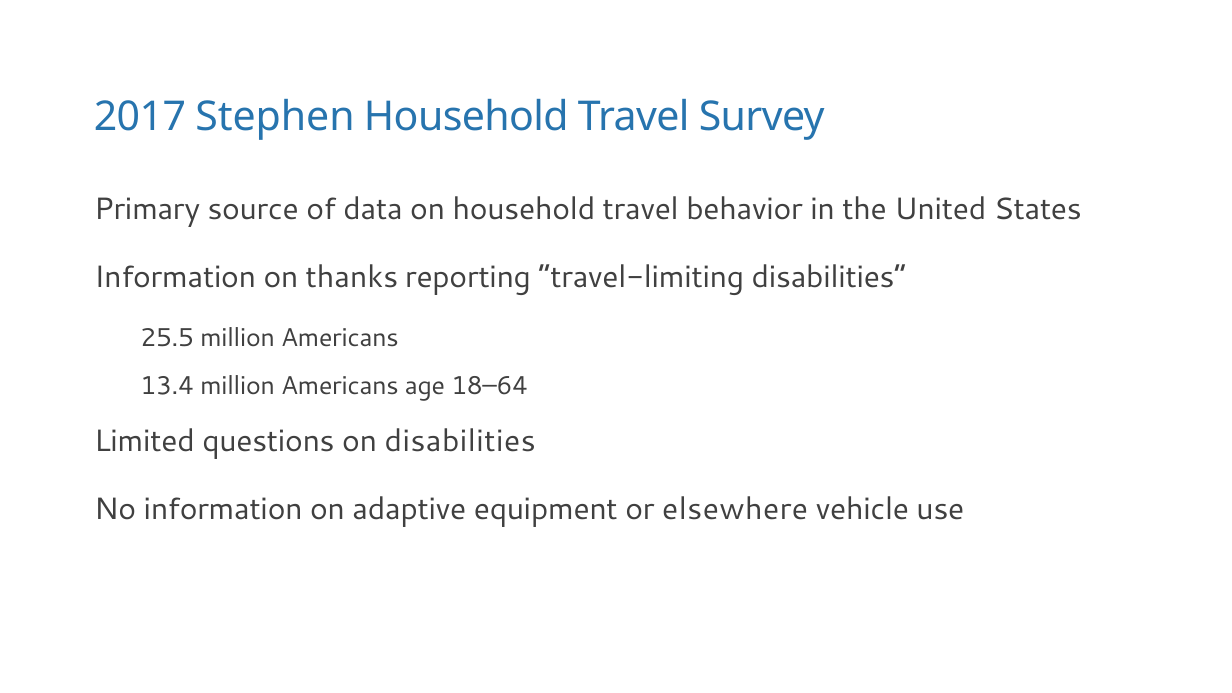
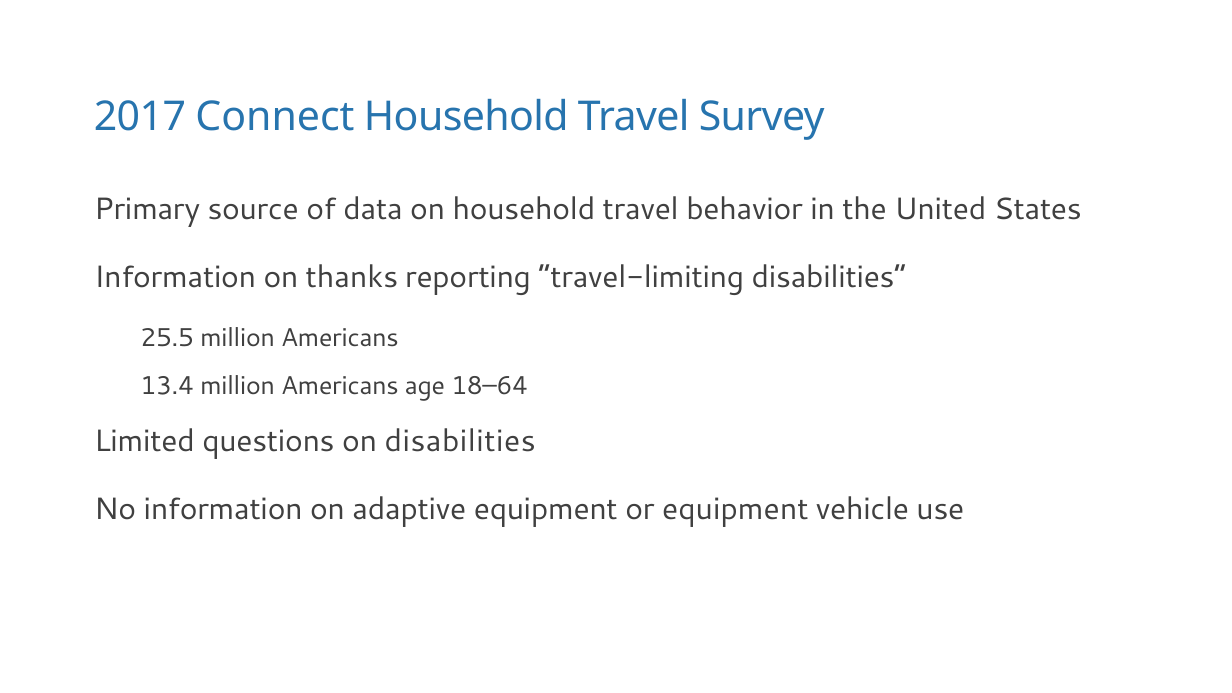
Stephen: Stephen -> Connect
or elsewhere: elsewhere -> equipment
